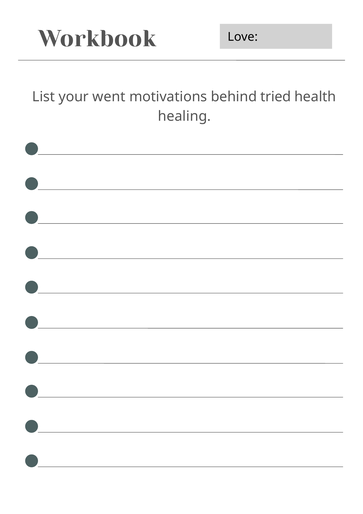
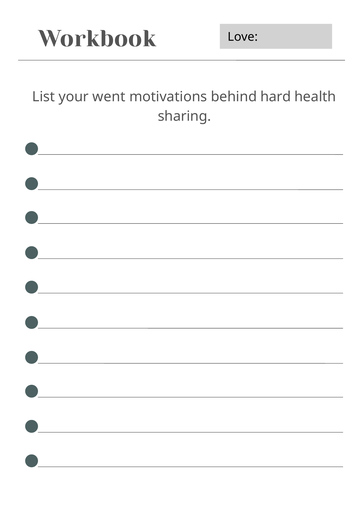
tried: tried -> hard
healing: healing -> sharing
